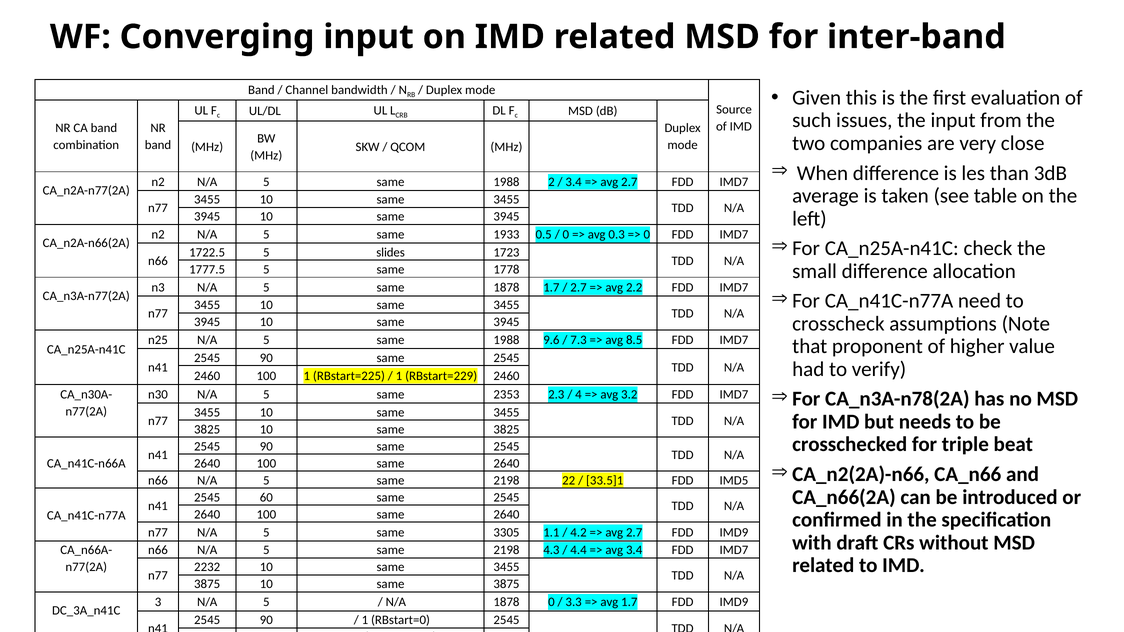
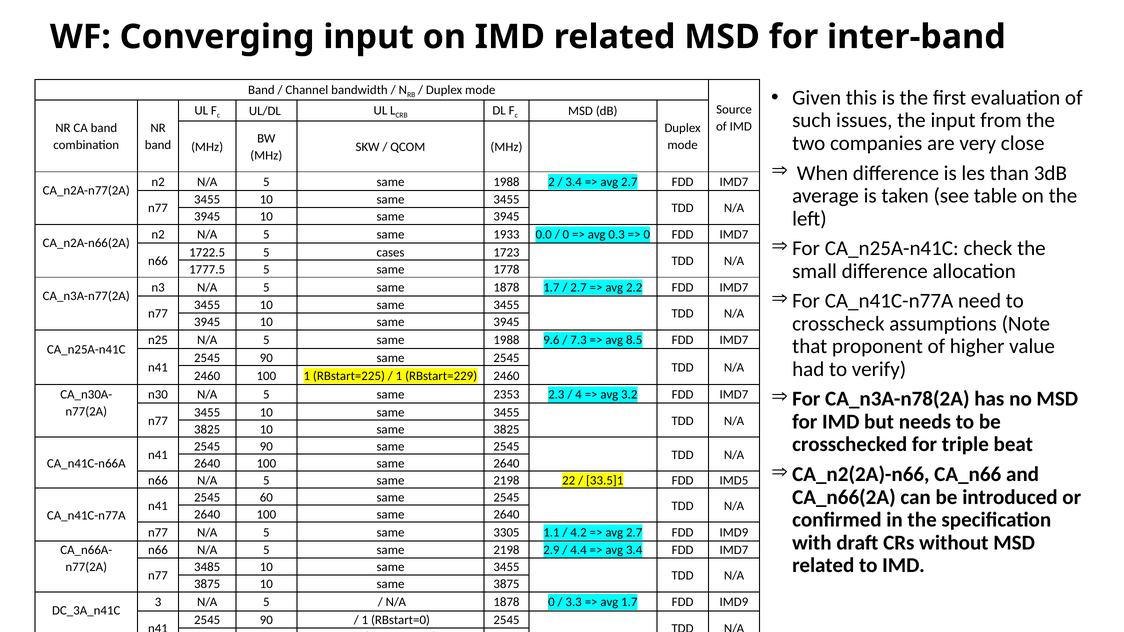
0.5: 0.5 -> 0.0
slides: slides -> cases
4.3: 4.3 -> 2.9
2232: 2232 -> 3485
